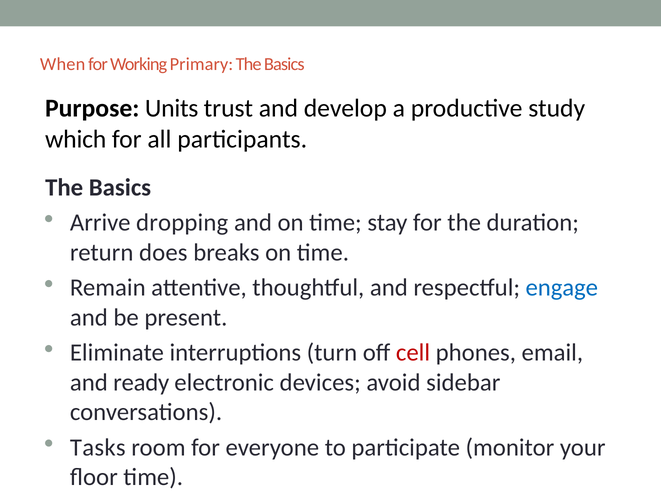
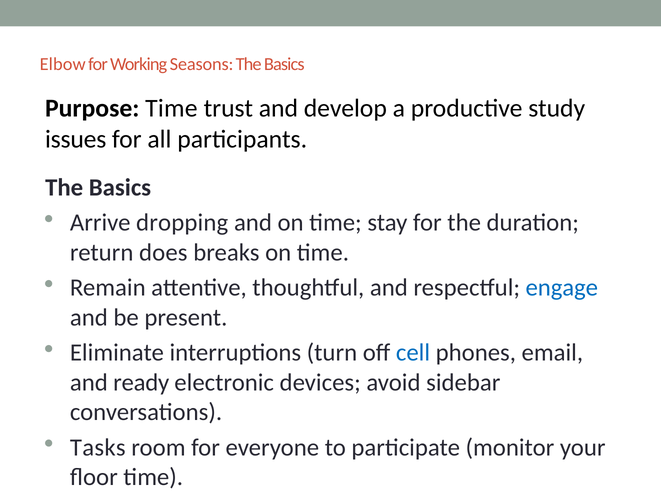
When: When -> Elbow
Primary: Primary -> Seasons
Purpose Units: Units -> Time
which: which -> issues
cell colour: red -> blue
